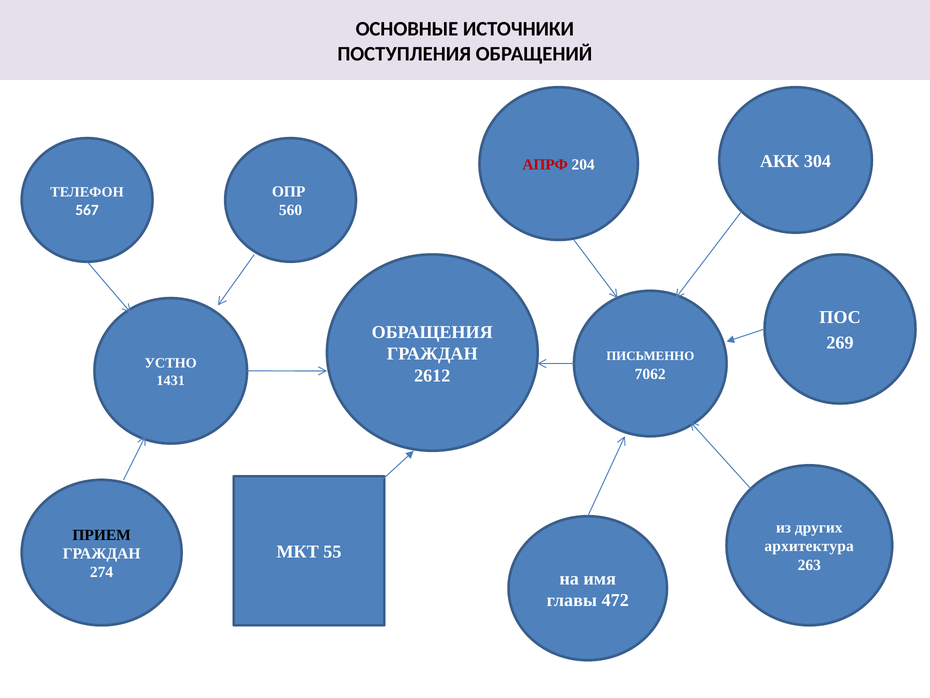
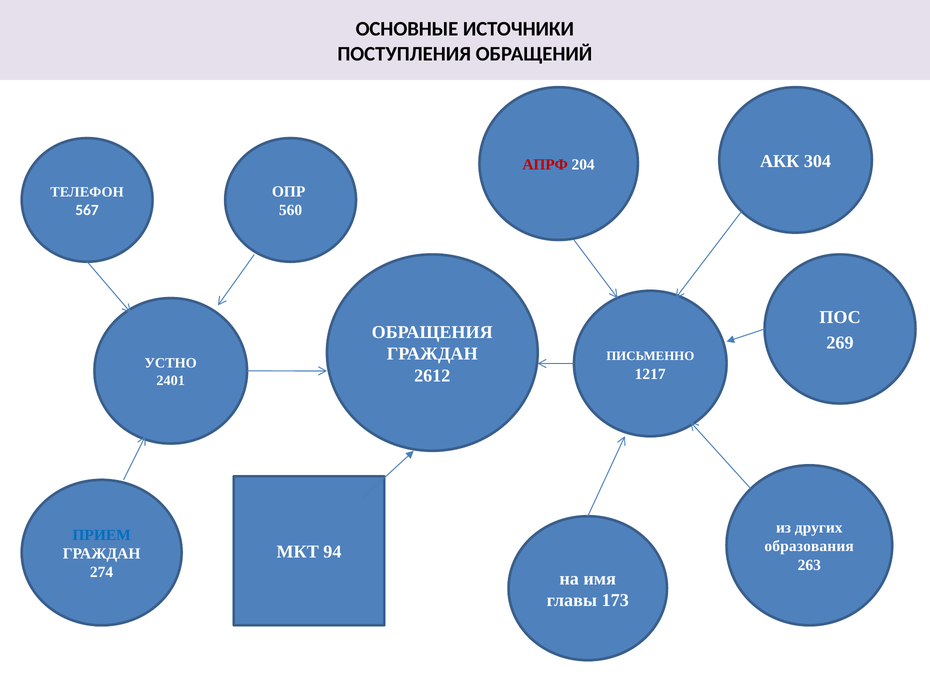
7062: 7062 -> 1217
1431: 1431 -> 2401
ПРИЕМ colour: black -> blue
архитектура: архитектура -> образования
55: 55 -> 94
472: 472 -> 173
